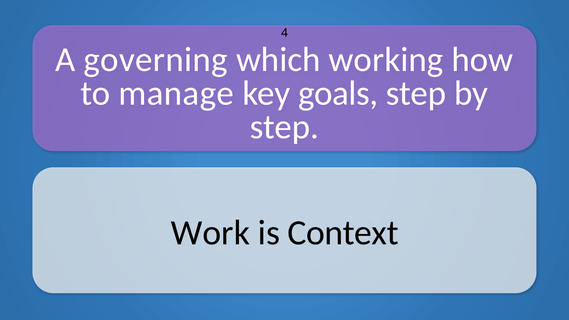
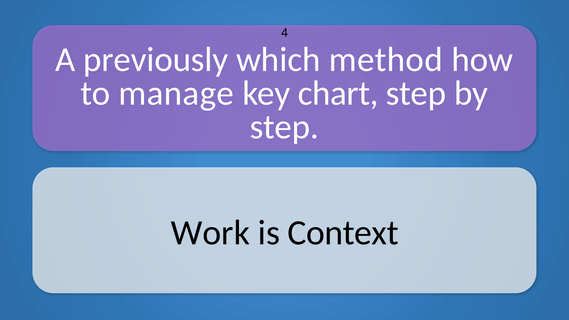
governing: governing -> previously
working: working -> method
goals: goals -> chart
